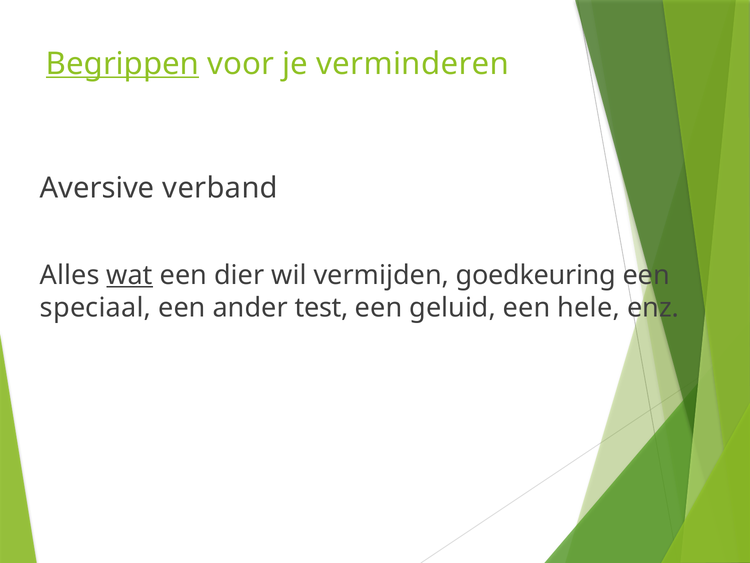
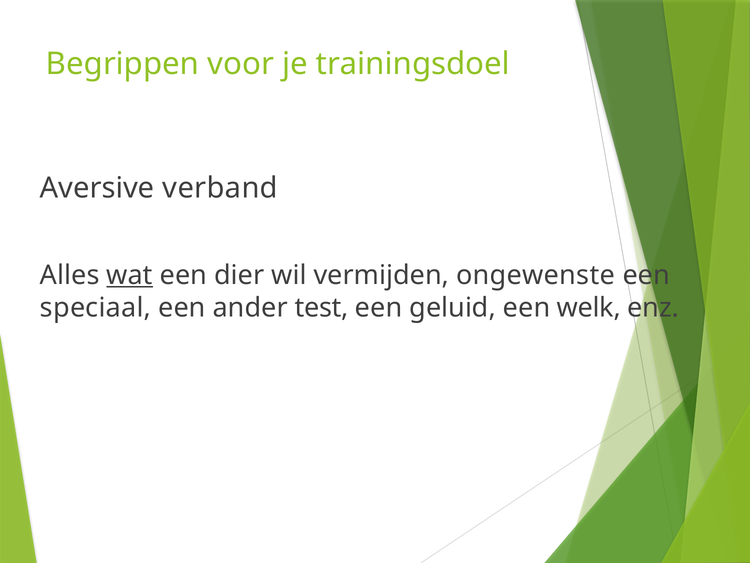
Begrippen underline: present -> none
verminderen: verminderen -> trainingsdoel
goedkeuring: goedkeuring -> ongewenste
hele: hele -> welk
